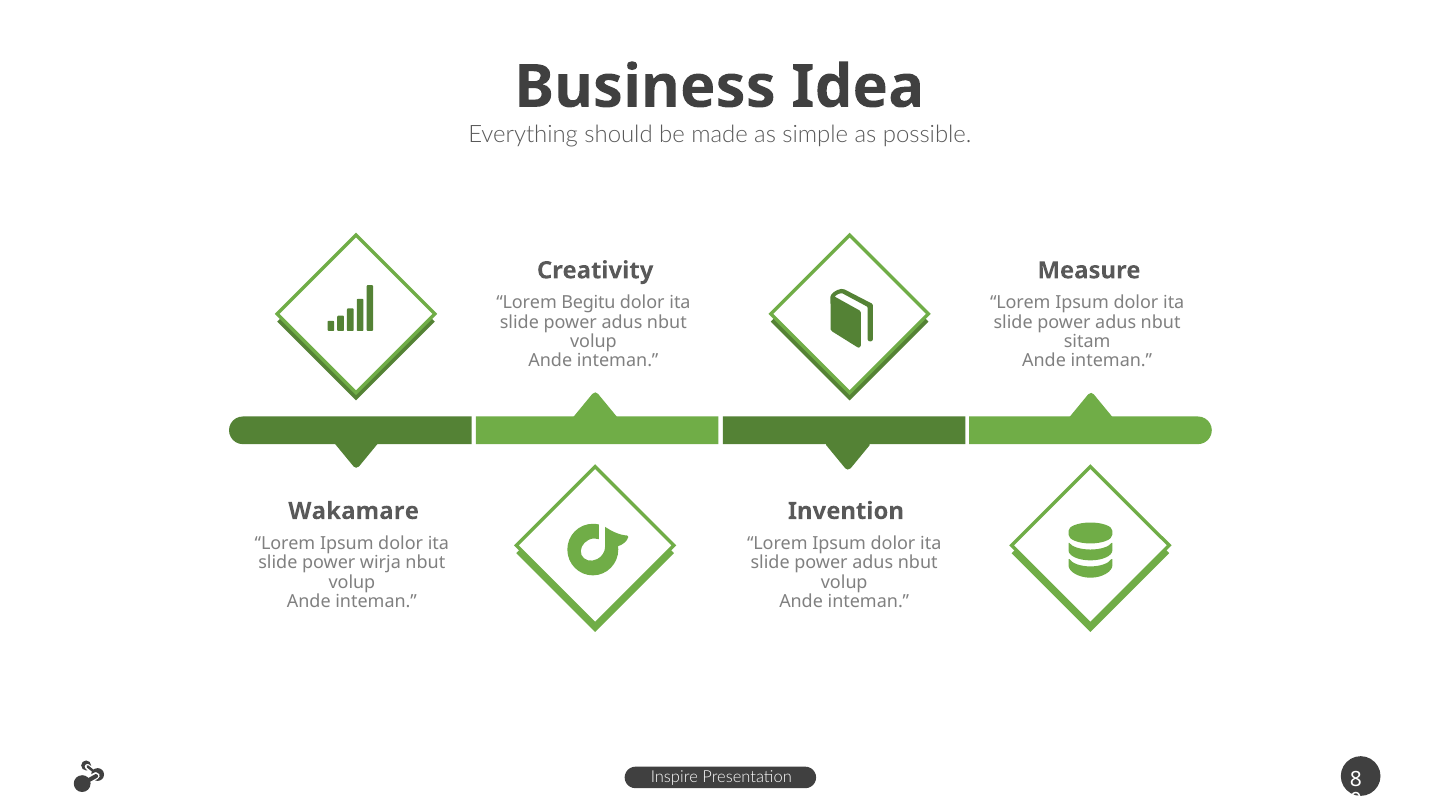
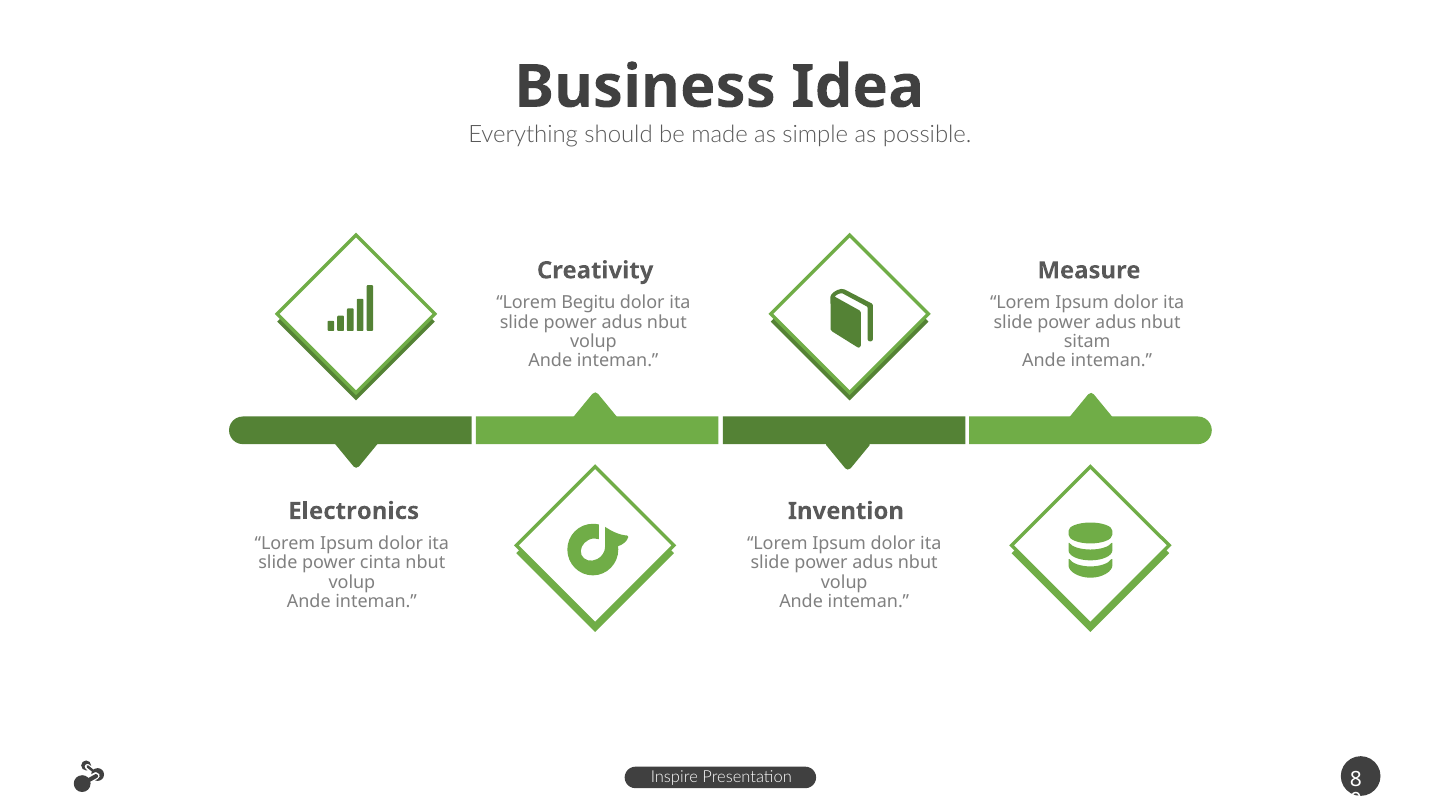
Wakamare: Wakamare -> Electronics
wirja: wirja -> cinta
